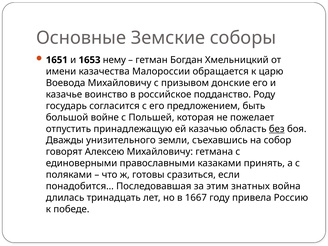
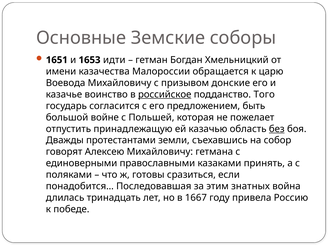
нему: нему -> идти
российское underline: none -> present
Роду: Роду -> Того
унизительного: унизительного -> протестантами
